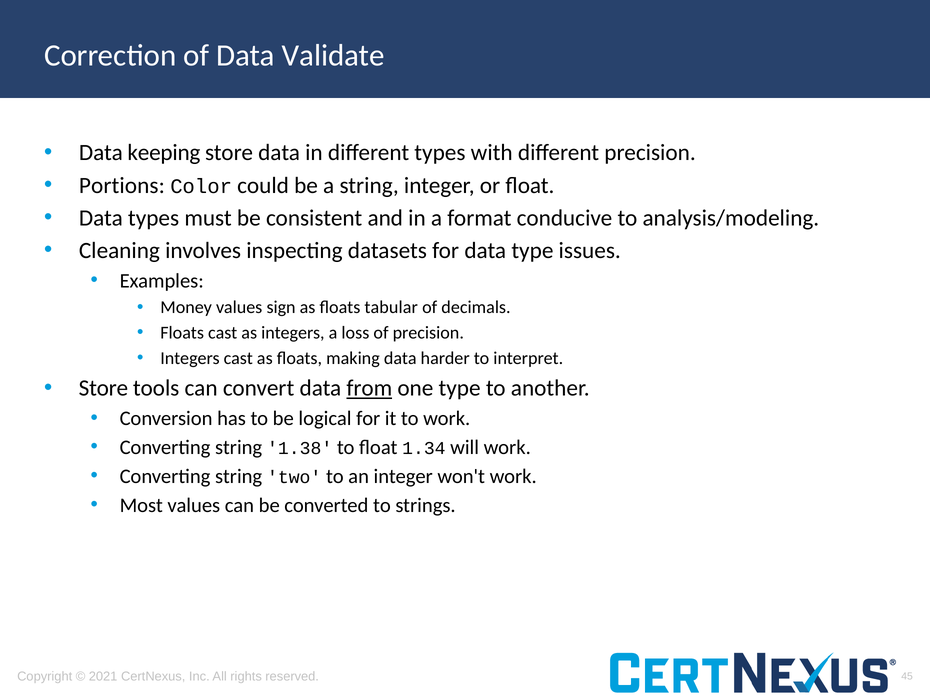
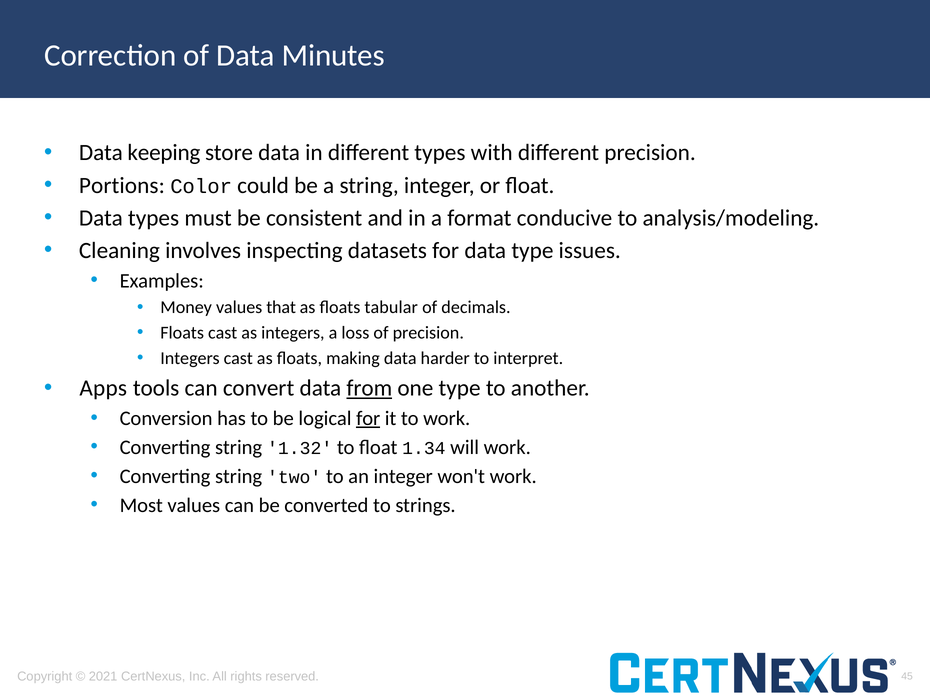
Validate: Validate -> Minutes
sign: sign -> that
Store at (103, 388): Store -> Apps
for at (368, 418) underline: none -> present
1.38: 1.38 -> 1.32
